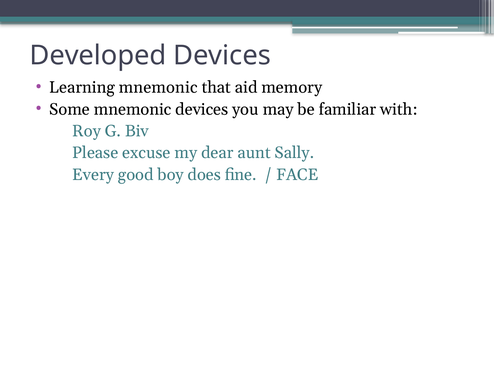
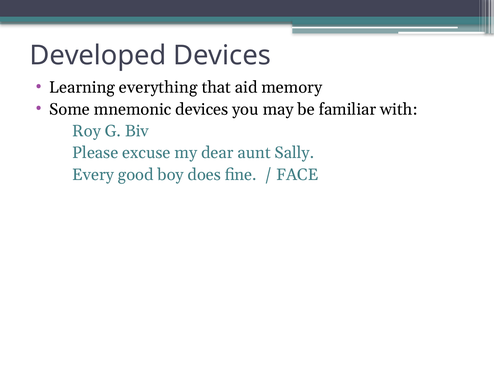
Learning mnemonic: mnemonic -> everything
